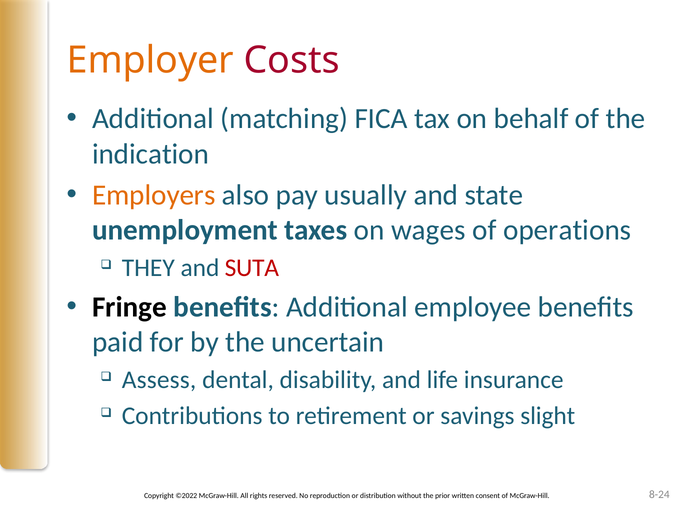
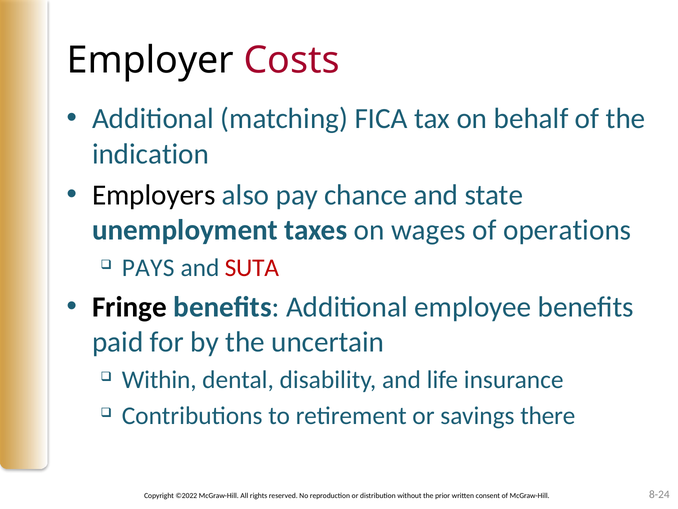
Employer colour: orange -> black
Employers colour: orange -> black
usually: usually -> chance
THEY: THEY -> PAYS
Assess: Assess -> Within
slight: slight -> there
